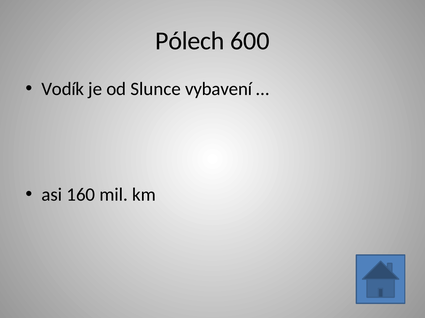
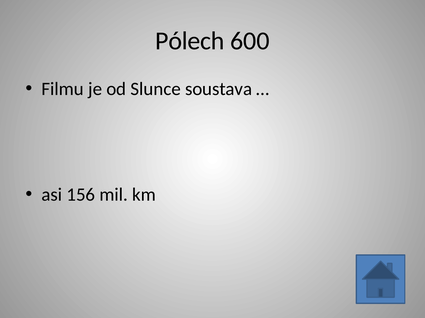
Vodík: Vodík -> Filmu
vybavení: vybavení -> soustava
160: 160 -> 156
